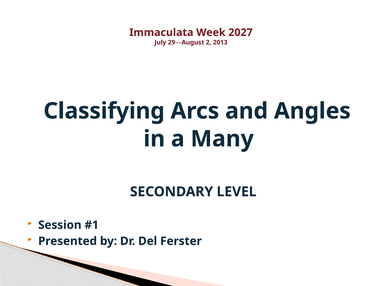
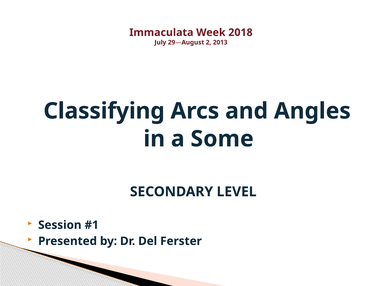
2027: 2027 -> 2018
Many: Many -> Some
